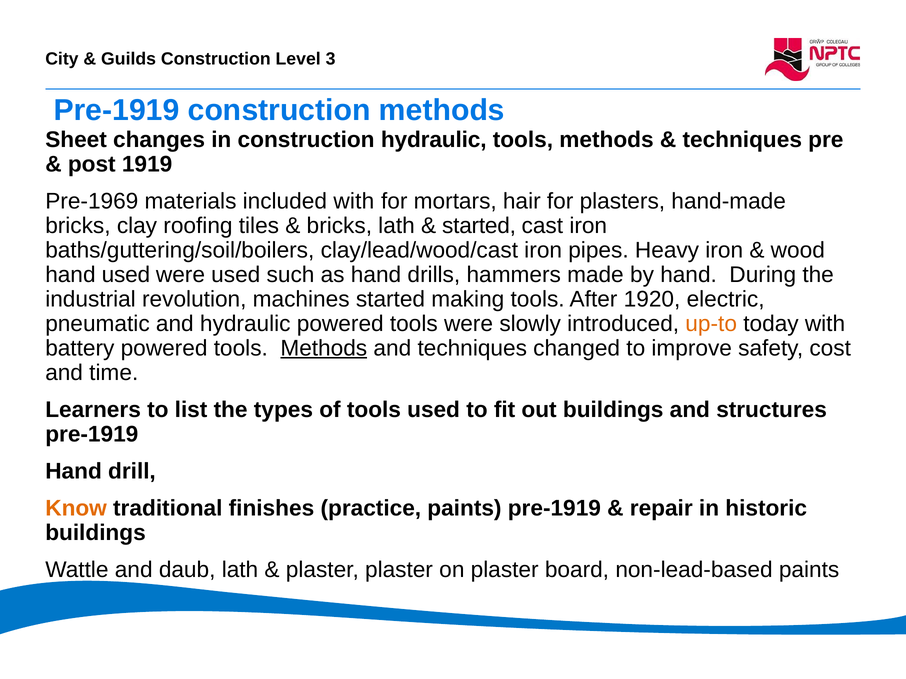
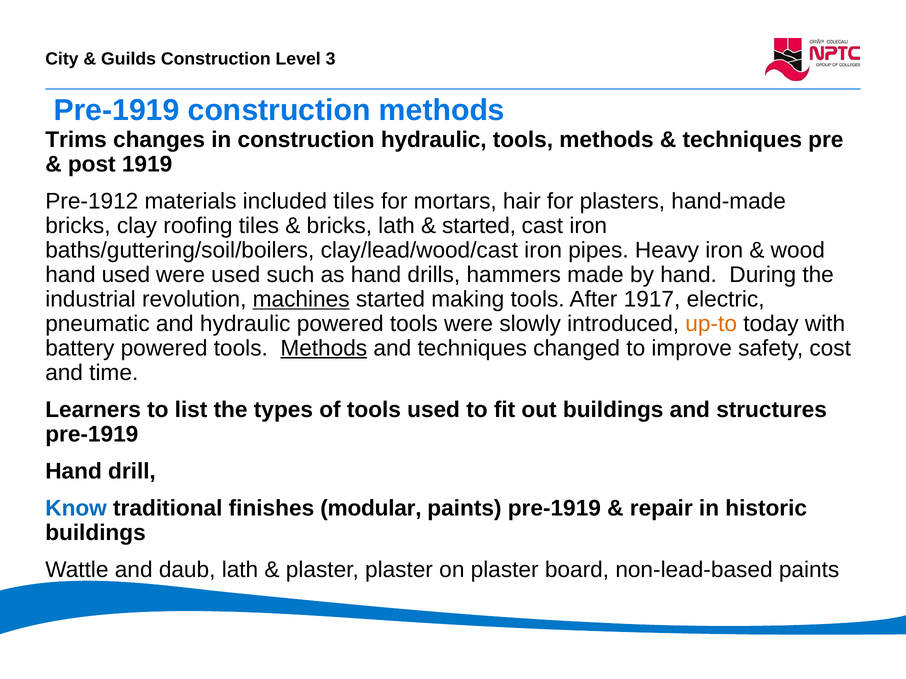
Sheet: Sheet -> Trims
Pre-1969: Pre-1969 -> Pre-1912
included with: with -> tiles
machines underline: none -> present
1920: 1920 -> 1917
Know colour: orange -> blue
practice: practice -> modular
